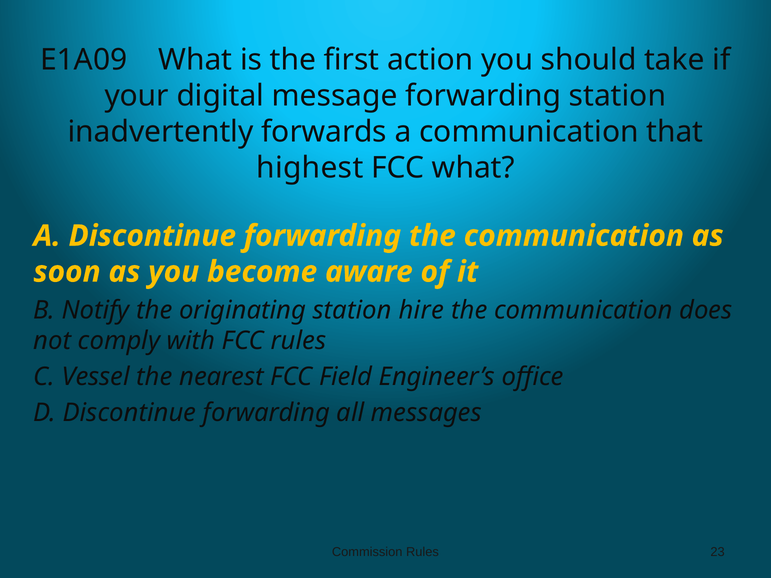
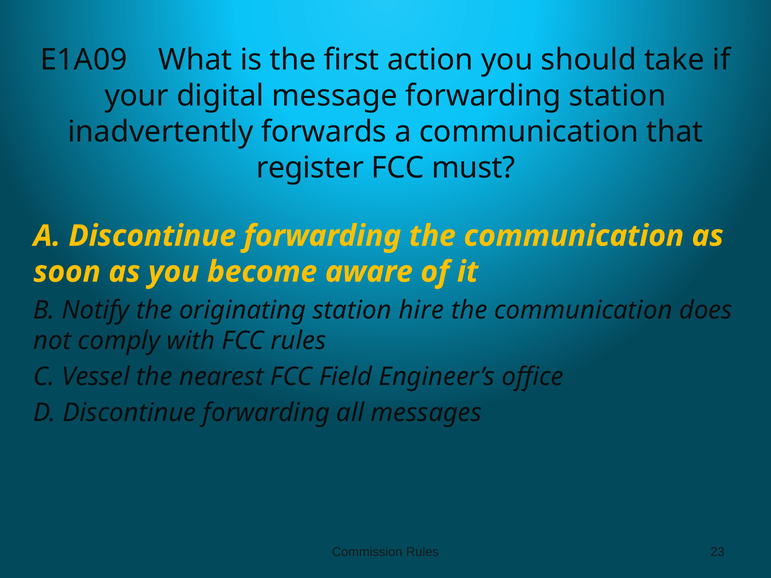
highest: highest -> register
FCC what: what -> must
